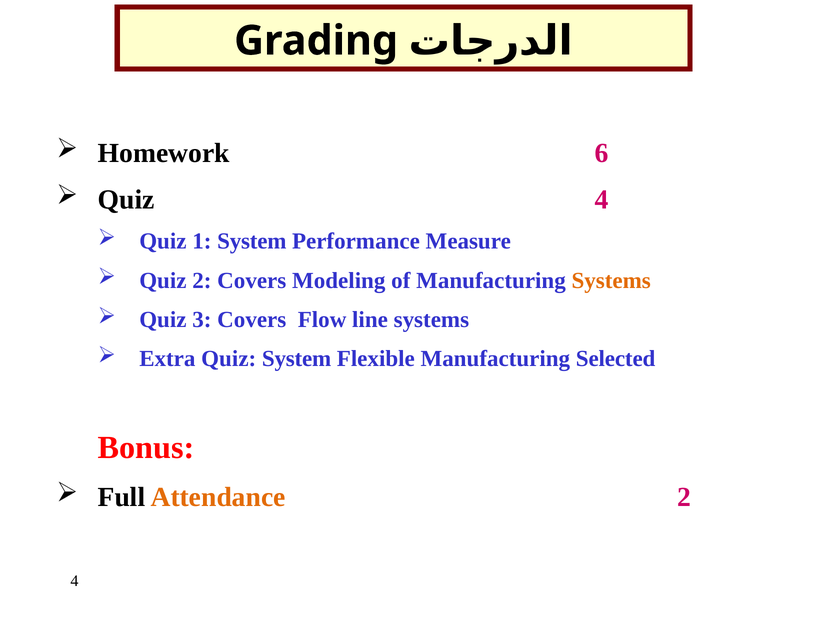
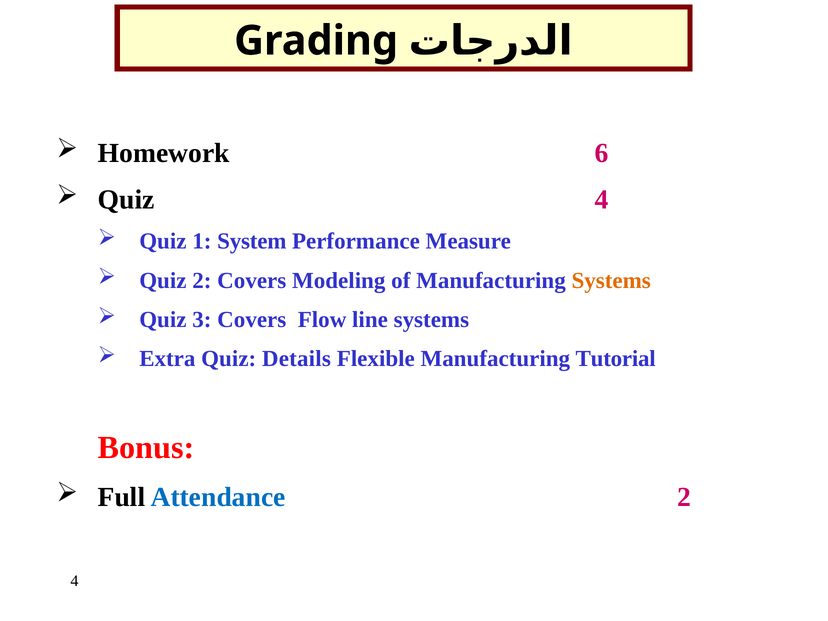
Quiz System: System -> Details
Selected: Selected -> Tutorial
Attendance colour: orange -> blue
